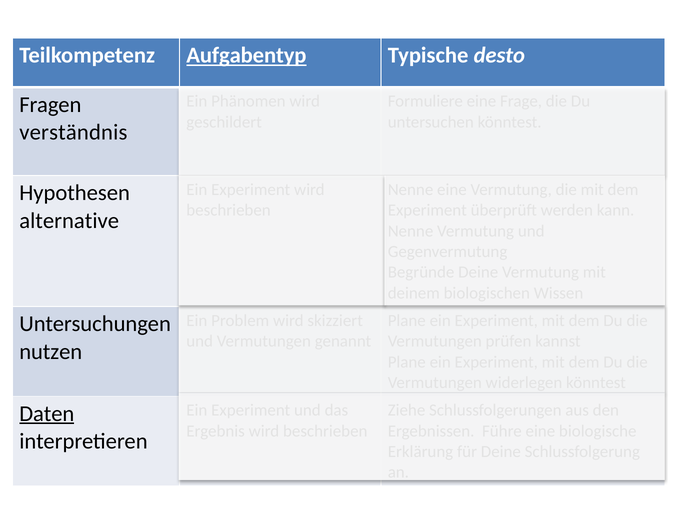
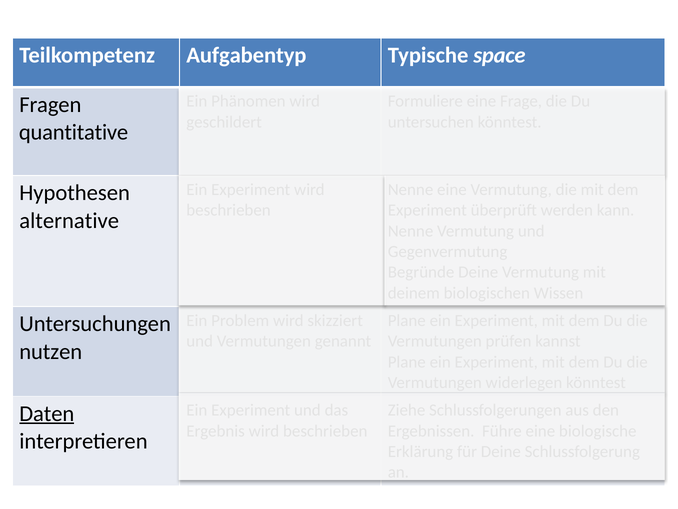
Aufgabentyp underline: present -> none
desto: desto -> space
verständnis: verständnis -> quantitative
